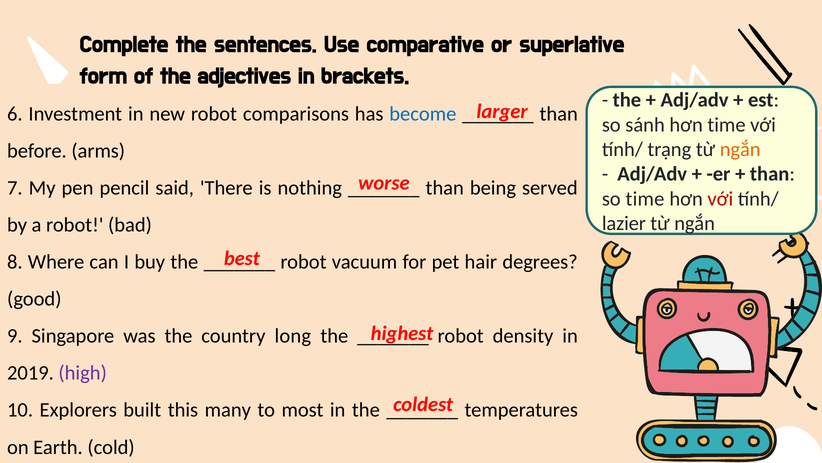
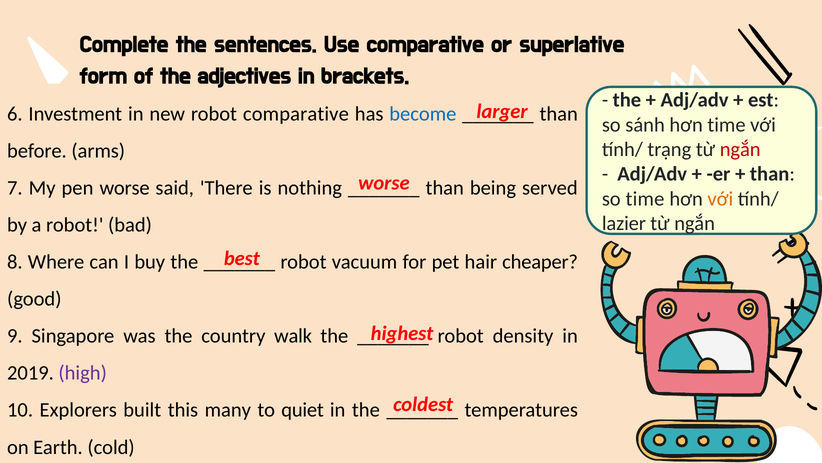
robot comparisons: comparisons -> comparative
ngắn at (740, 149) colour: orange -> red
pen pencil: pencil -> worse
với at (720, 199) colour: red -> orange
degrees: degrees -> cheaper
long: long -> walk
most: most -> quiet
